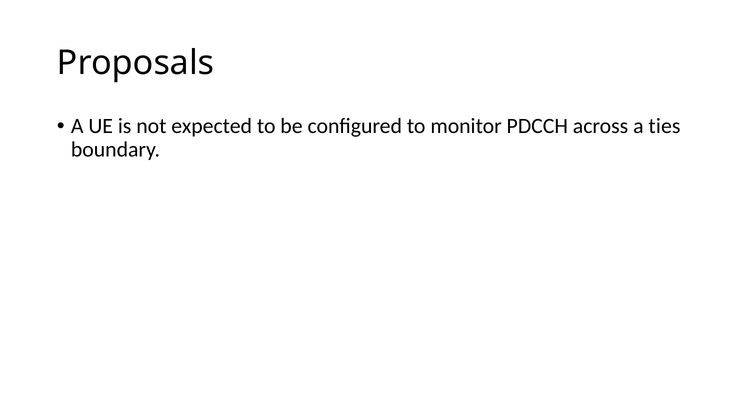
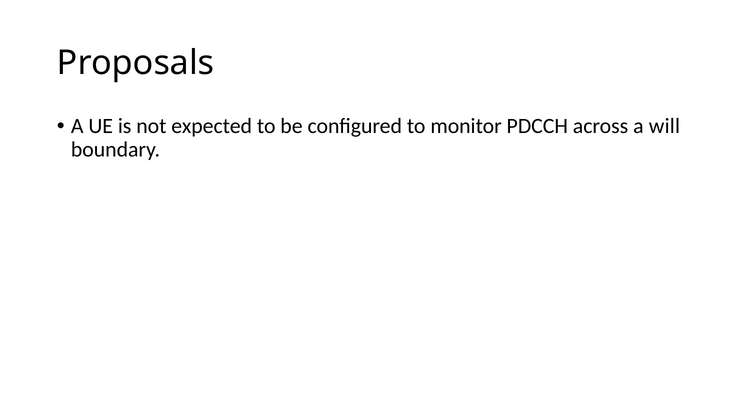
ties: ties -> will
